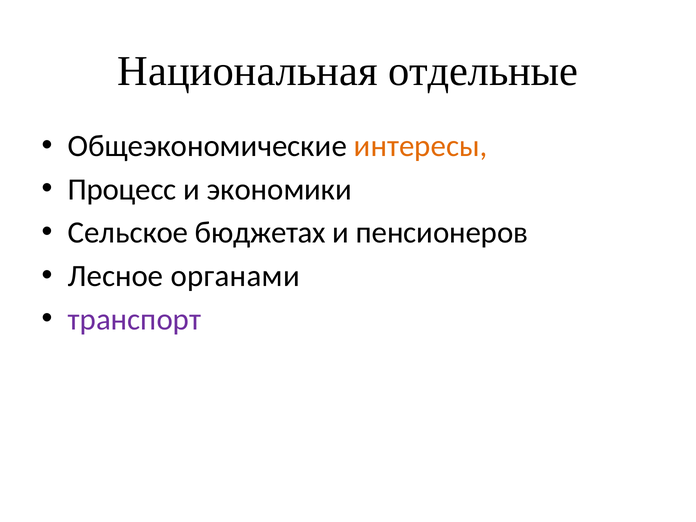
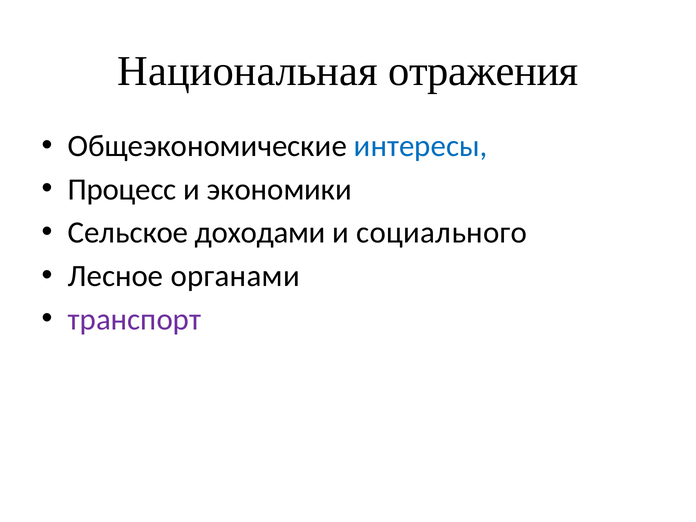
отдельные: отдельные -> отражения
интересы colour: orange -> blue
бюджетах: бюджетах -> доходами
пенсионеров: пенсионеров -> социального
